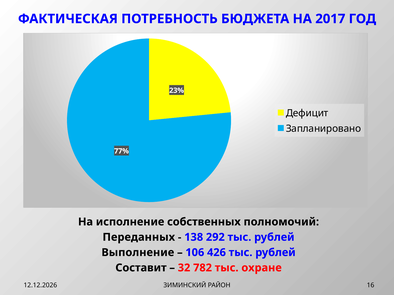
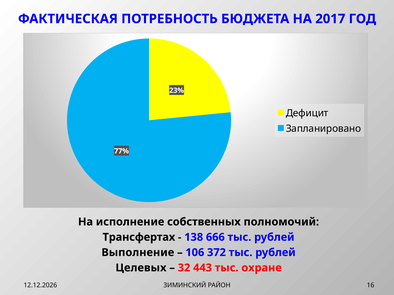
Переданных: Переданных -> Трансфертах
292: 292 -> 666
426: 426 -> 372
Составит: Составит -> Целевых
782: 782 -> 443
